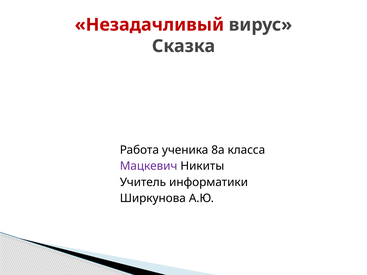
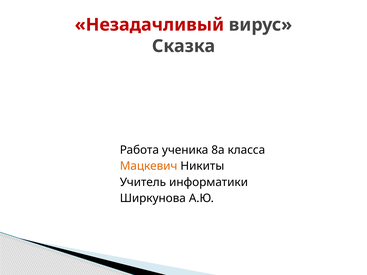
Мацкевич colour: purple -> orange
